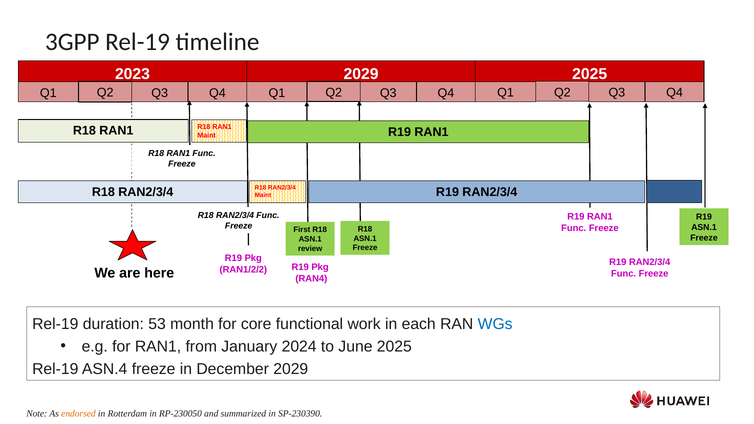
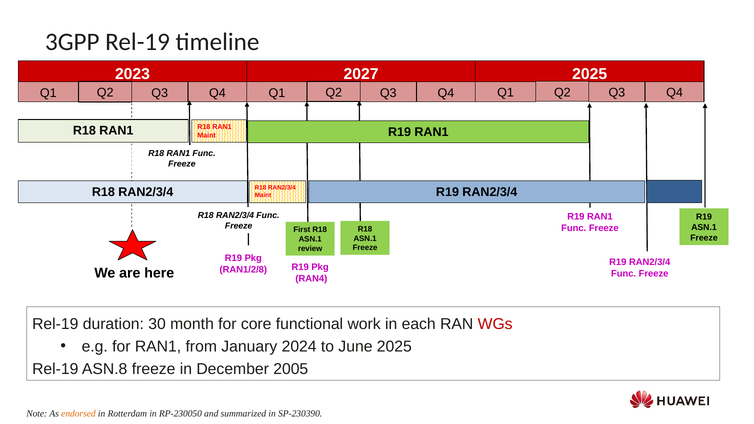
2029 at (361, 74): 2029 -> 2027
RAN1/2/2: RAN1/2/2 -> RAN1/2/8
53: 53 -> 30
WGs colour: blue -> red
ASN.4: ASN.4 -> ASN.8
December 2029: 2029 -> 2005
